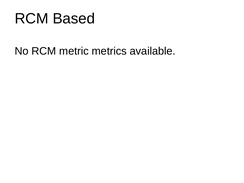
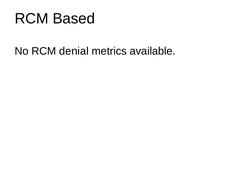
metric: metric -> denial
